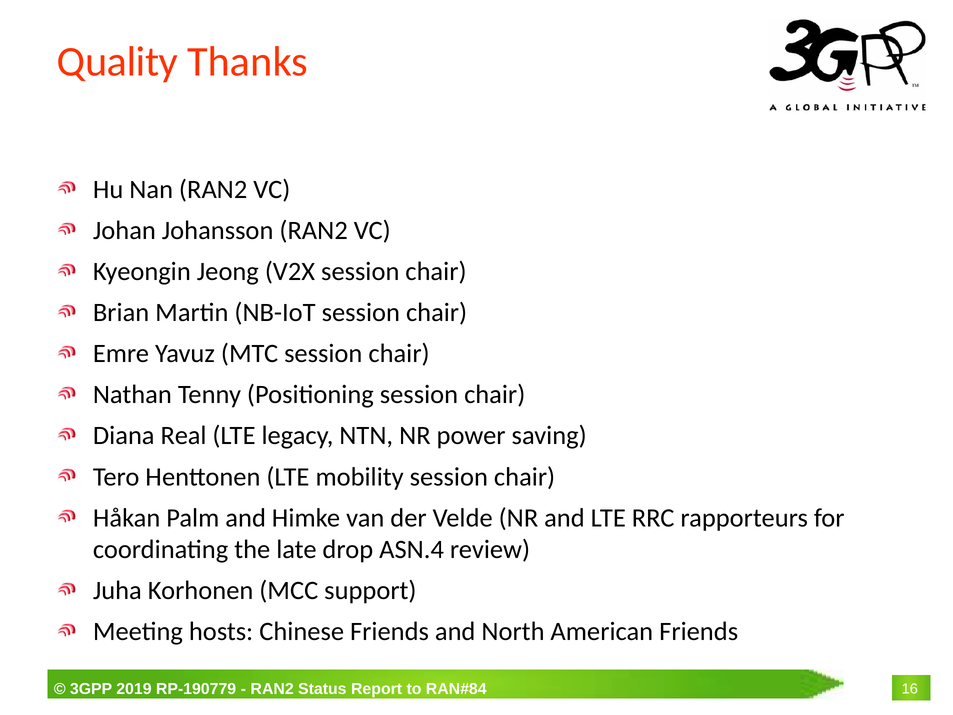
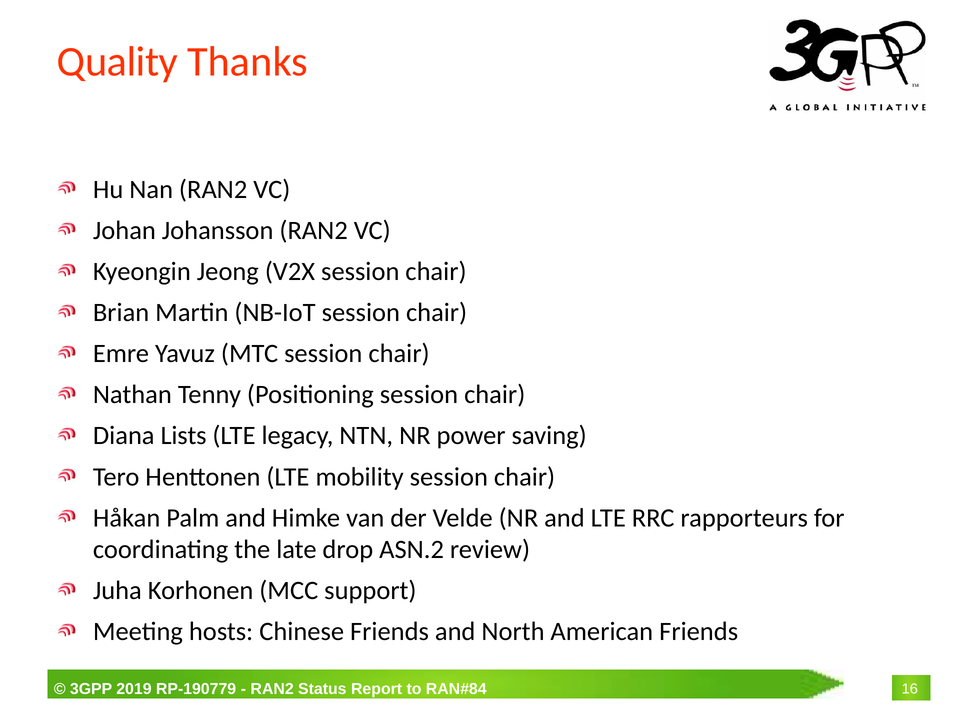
Real: Real -> Lists
ASN.4: ASN.4 -> ASN.2
